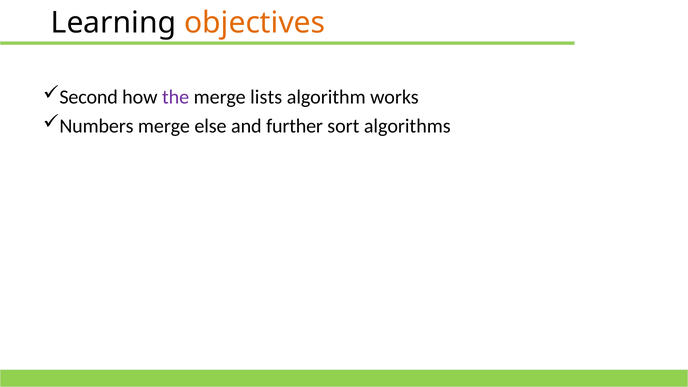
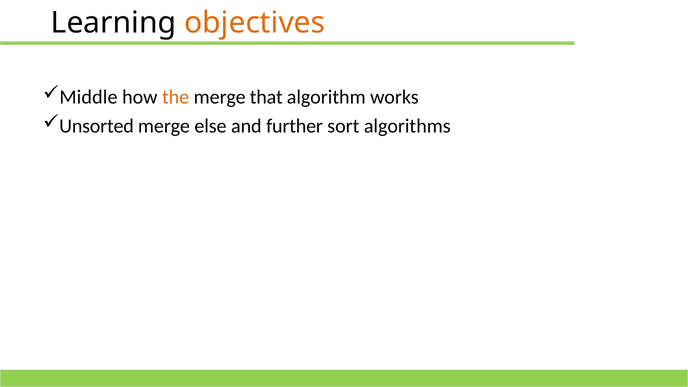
Second: Second -> Middle
the colour: purple -> orange
lists: lists -> that
Numbers: Numbers -> Unsorted
